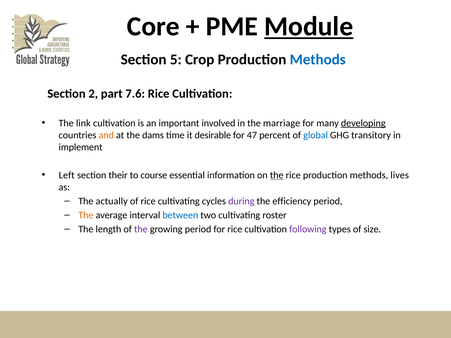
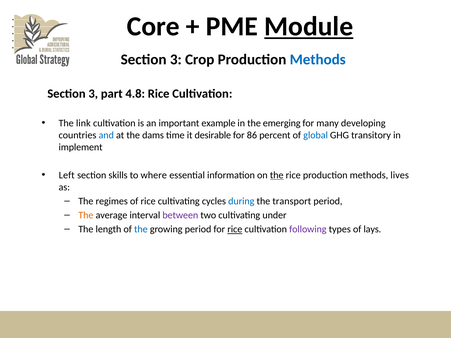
5 at (176, 60): 5 -> 3
2 at (93, 94): 2 -> 3
7.6: 7.6 -> 4.8
involved: involved -> example
marriage: marriage -> emerging
developing underline: present -> none
and colour: orange -> blue
47: 47 -> 86
their: their -> skills
course: course -> where
actually: actually -> regimes
during colour: purple -> blue
efficiency: efficiency -> transport
between colour: blue -> purple
roster: roster -> under
the at (141, 229) colour: purple -> blue
rice at (235, 229) underline: none -> present
size: size -> lays
